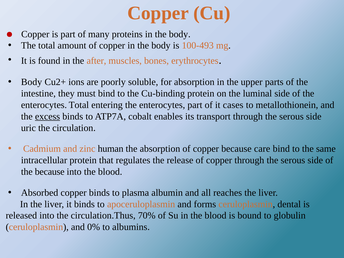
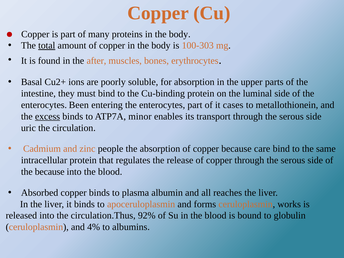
total at (47, 46) underline: none -> present
100-493: 100-493 -> 100-303
Body at (32, 82): Body -> Basal
enterocytes Total: Total -> Been
cobalt: cobalt -> minor
human: human -> people
dental: dental -> works
70%: 70% -> 92%
0%: 0% -> 4%
